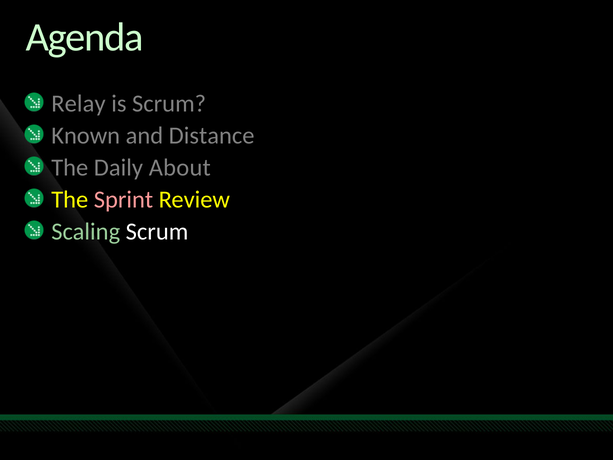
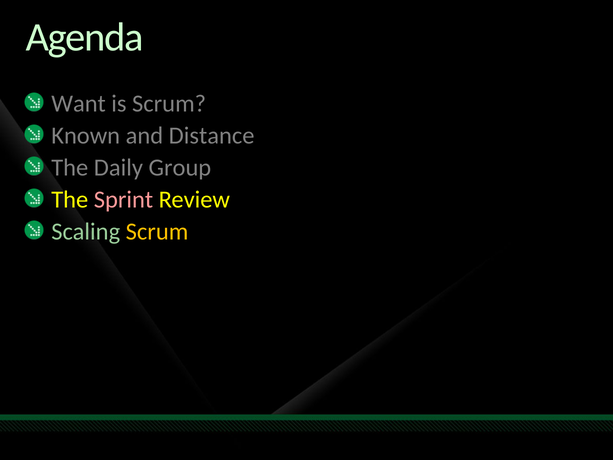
Relay: Relay -> Want
About: About -> Group
Scrum at (157, 232) colour: white -> yellow
